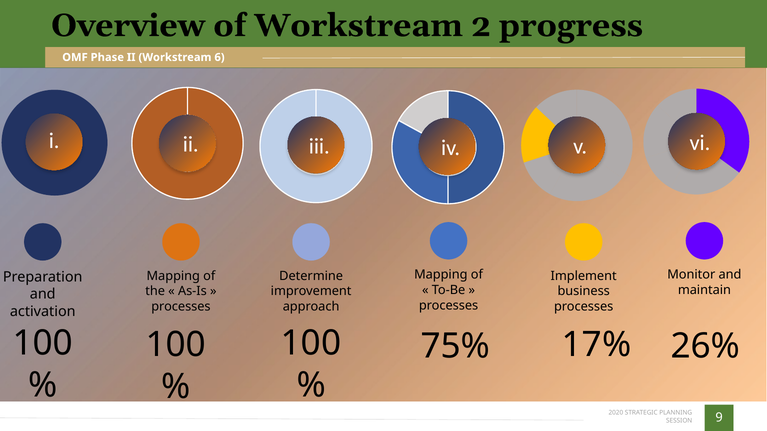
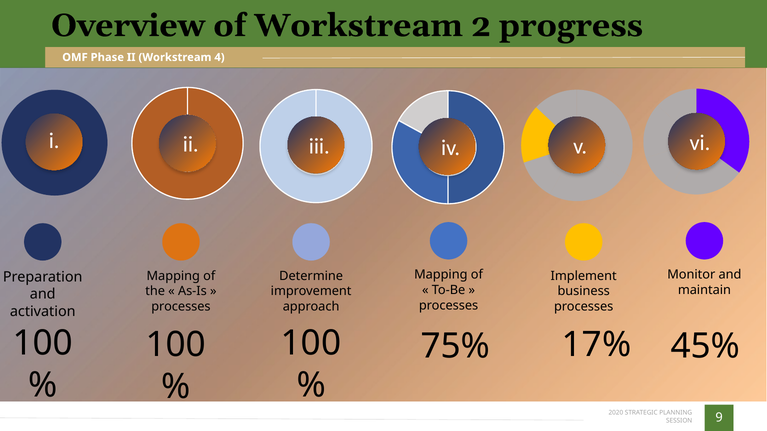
6: 6 -> 4
26%: 26% -> 45%
